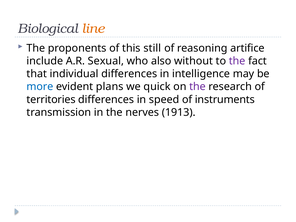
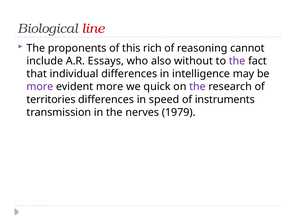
line colour: orange -> red
still: still -> rich
artifice: artifice -> cannot
Sexual: Sexual -> Essays
more at (40, 87) colour: blue -> purple
evident plans: plans -> more
1913: 1913 -> 1979
